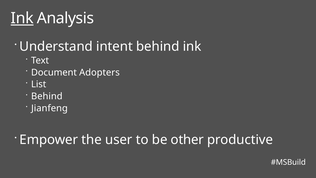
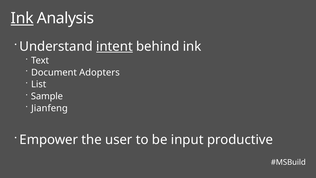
intent underline: none -> present
Behind at (47, 96): Behind -> Sample
other: other -> input
